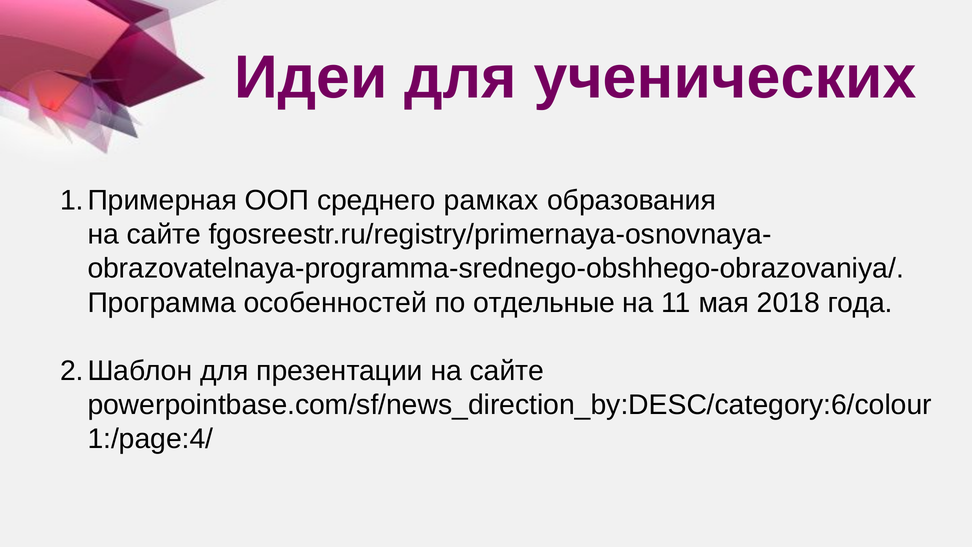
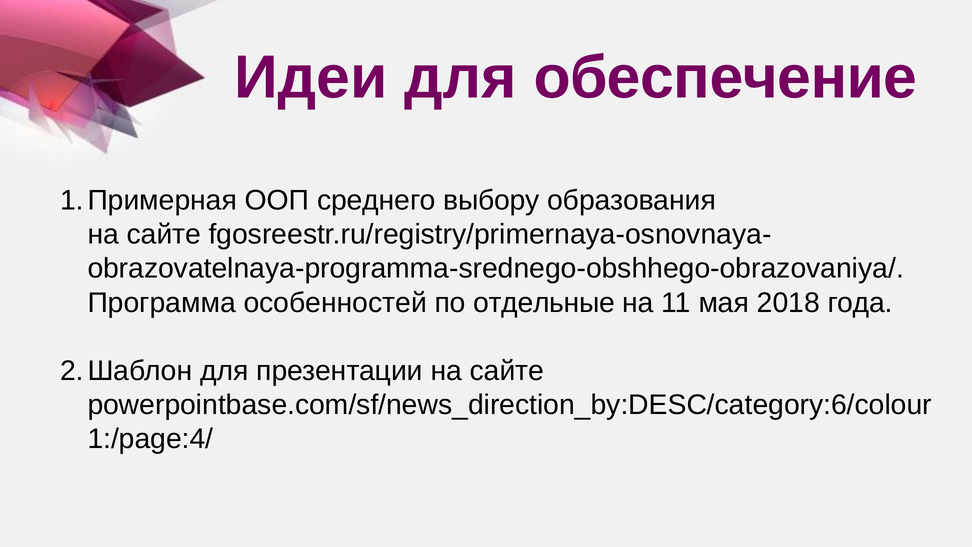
ученических: ученических -> обеспечение
рамках: рамках -> выбору
